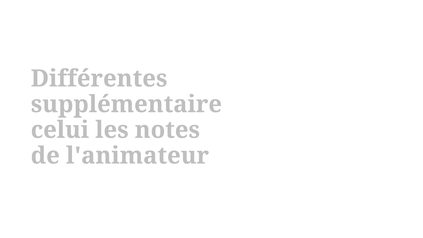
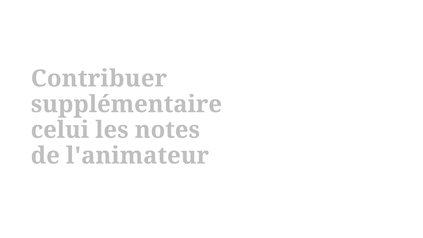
Différentes: Différentes -> Contribuer
